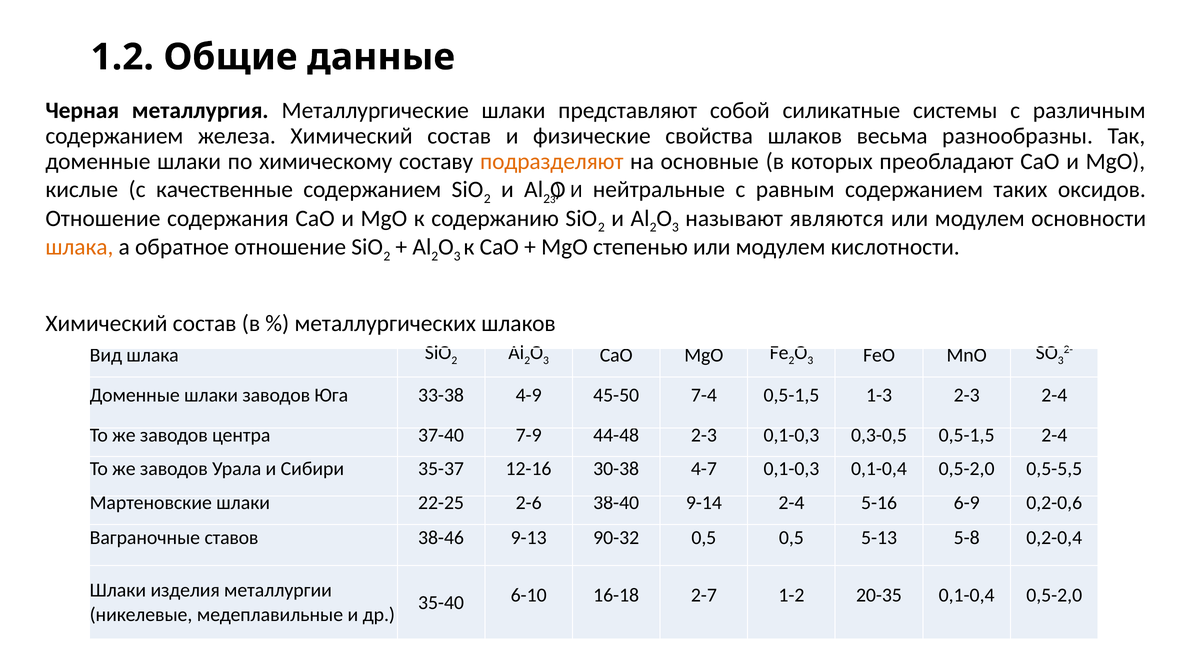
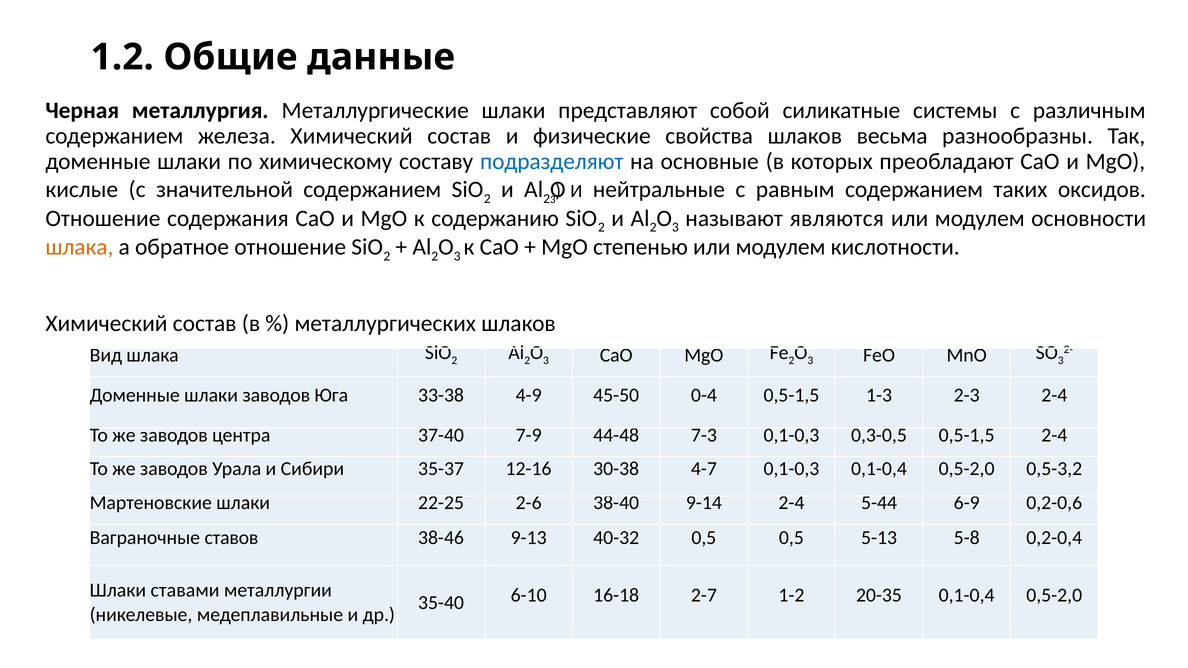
подразделяют colour: orange -> blue
качественные: качественные -> значительной
7-4: 7-4 -> 0-4
44-48 2-3: 2-3 -> 7-3
0,5-5,5: 0,5-5,5 -> 0,5-3,2
5-16: 5-16 -> 5-44
90-32: 90-32 -> 40-32
изделия: изделия -> ставами
